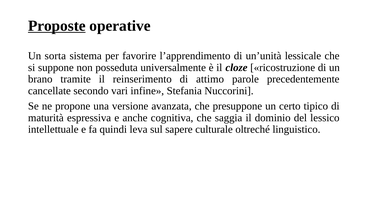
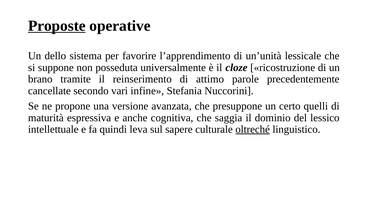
sorta: sorta -> dello
tipico: tipico -> quelli
oltreché underline: none -> present
